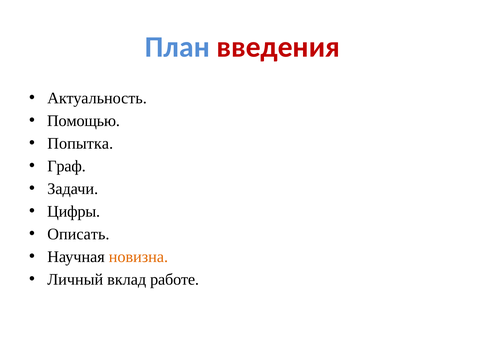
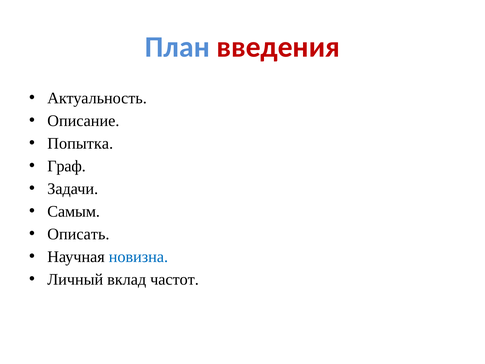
Помощью: Помощью -> Описание
Цифры: Цифры -> Самым
новизна colour: orange -> blue
работе: работе -> частот
